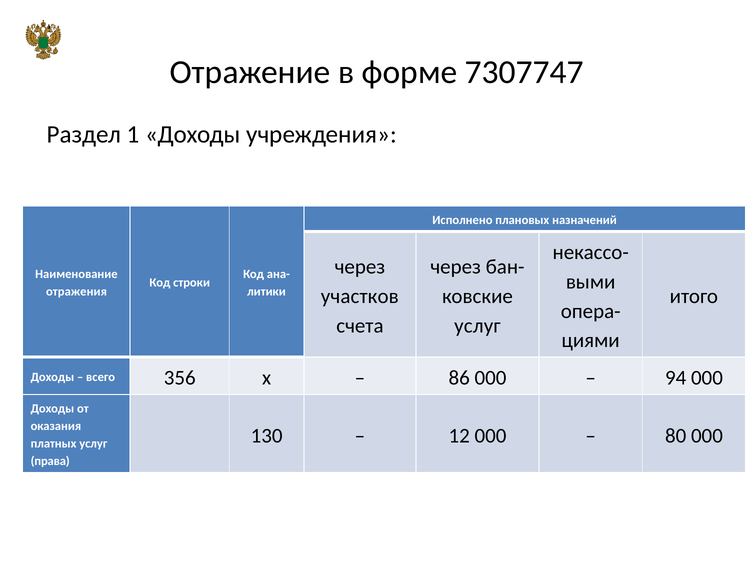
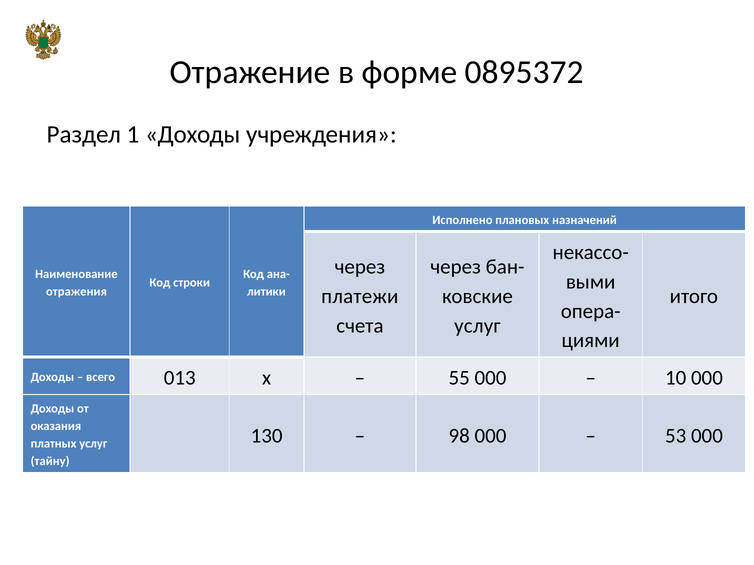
7307747: 7307747 -> 0895372
участков: участков -> платежи
356: 356 -> 013
86: 86 -> 55
94: 94 -> 10
12: 12 -> 98
80: 80 -> 53
права: права -> тайну
